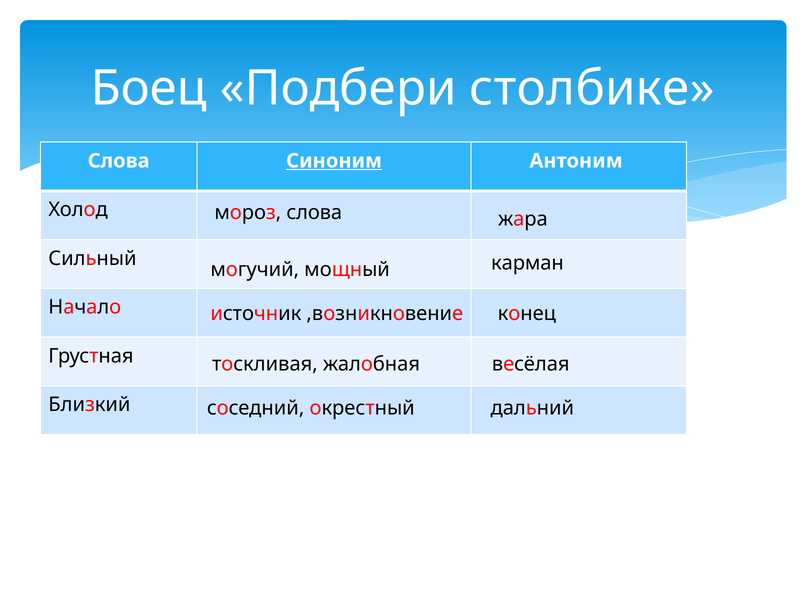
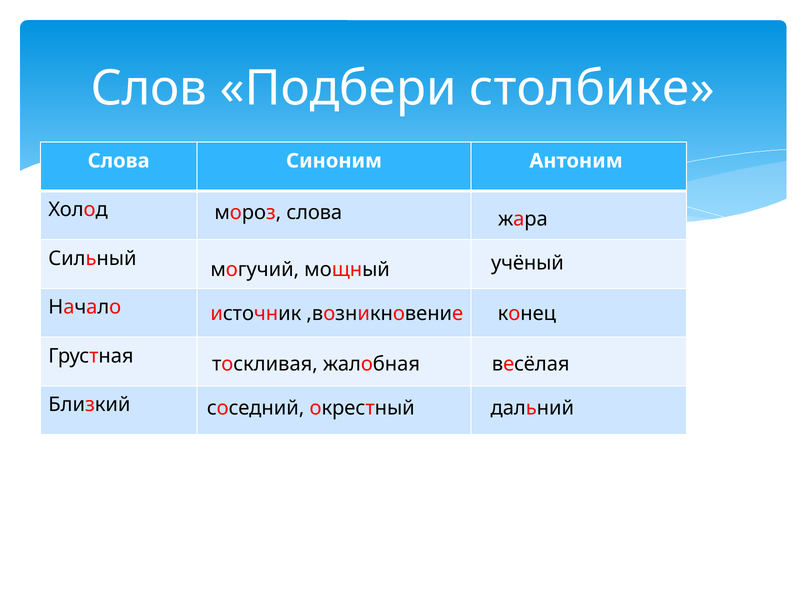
Боец: Боец -> Слов
Синоним underline: present -> none
карман: карман -> учёный
